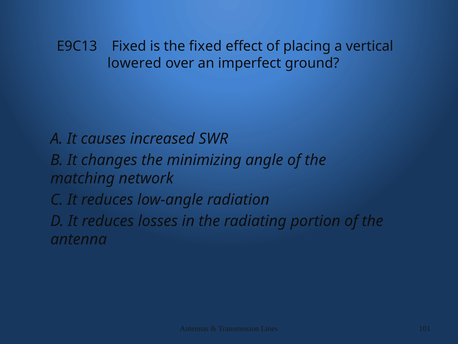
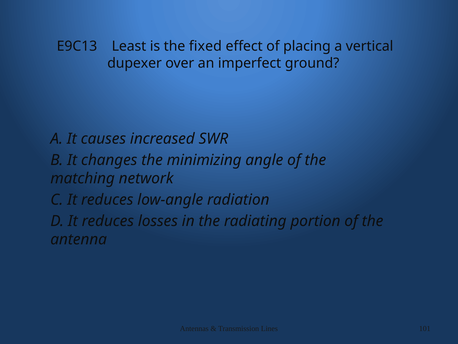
E9C13 Fixed: Fixed -> Least
lowered: lowered -> dupexer
